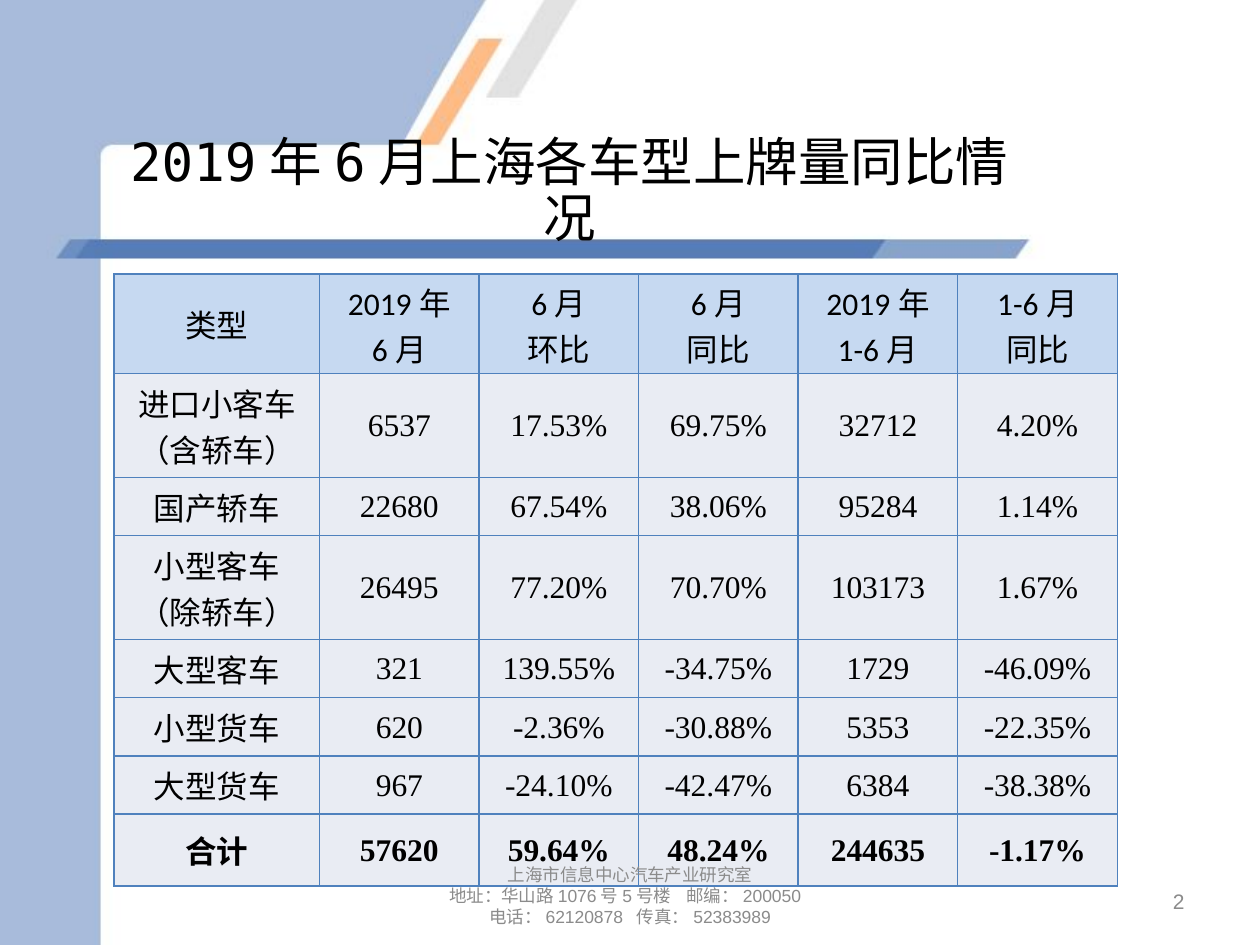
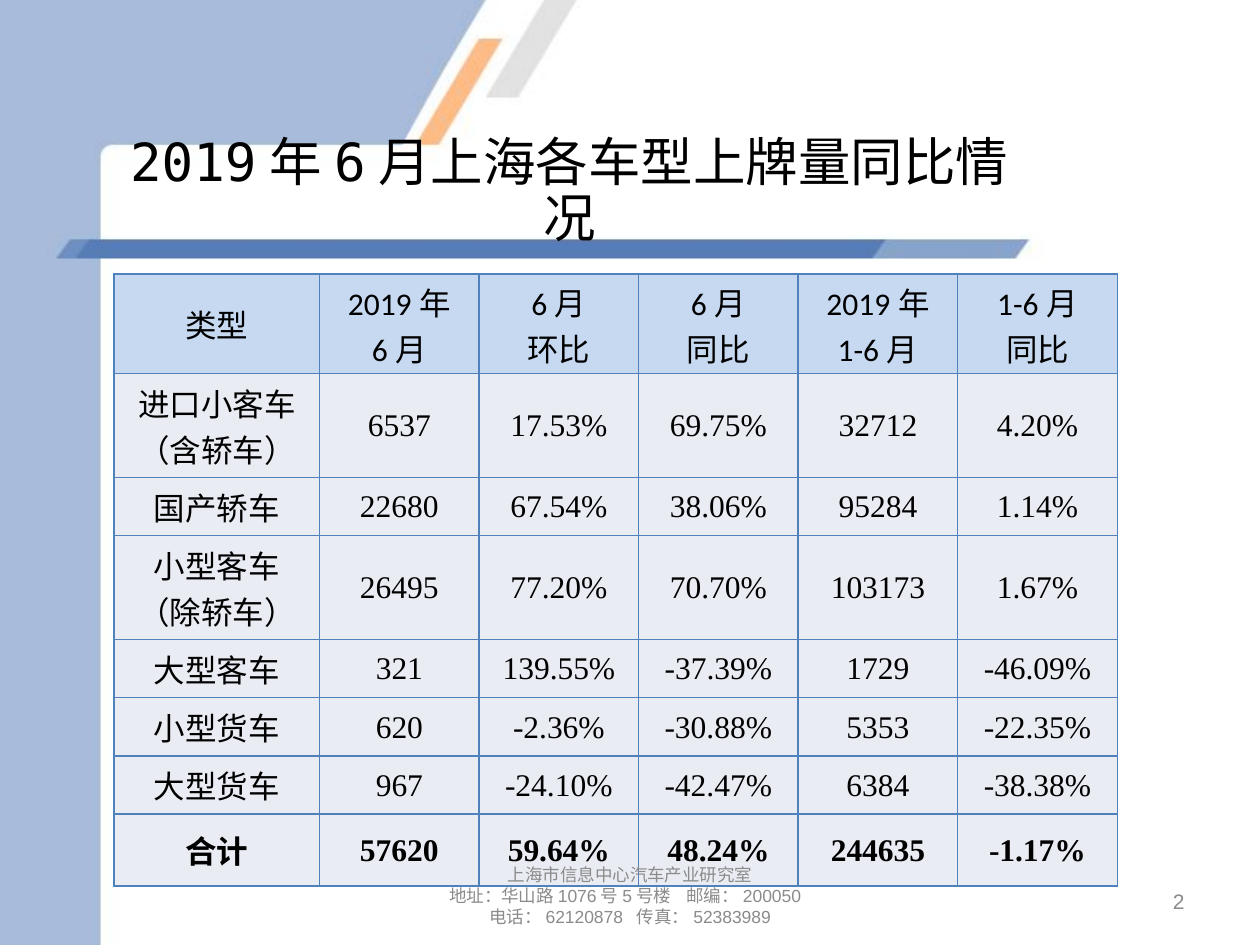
-34.75%: -34.75% -> -37.39%
